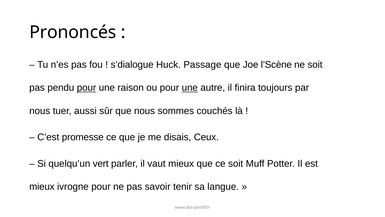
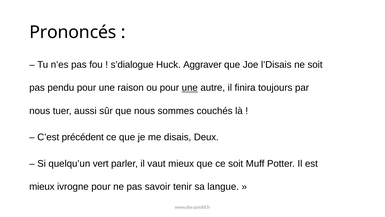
Passage: Passage -> Aggraver
l’Scène: l’Scène -> l’Disais
pour at (87, 88) underline: present -> none
promesse: promesse -> précédent
Ceux: Ceux -> Deux
